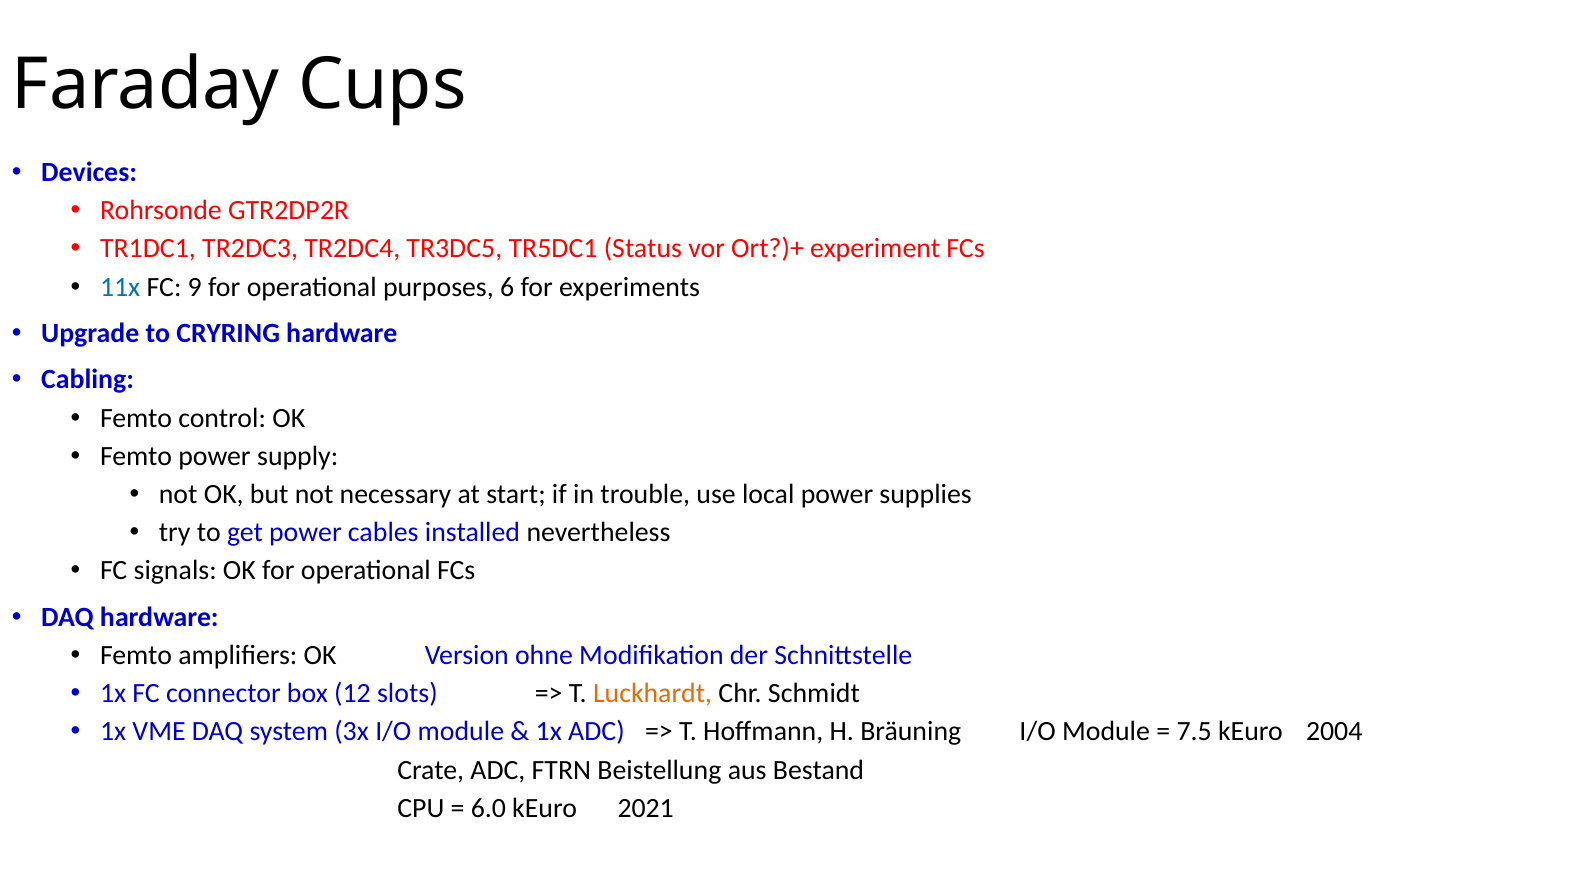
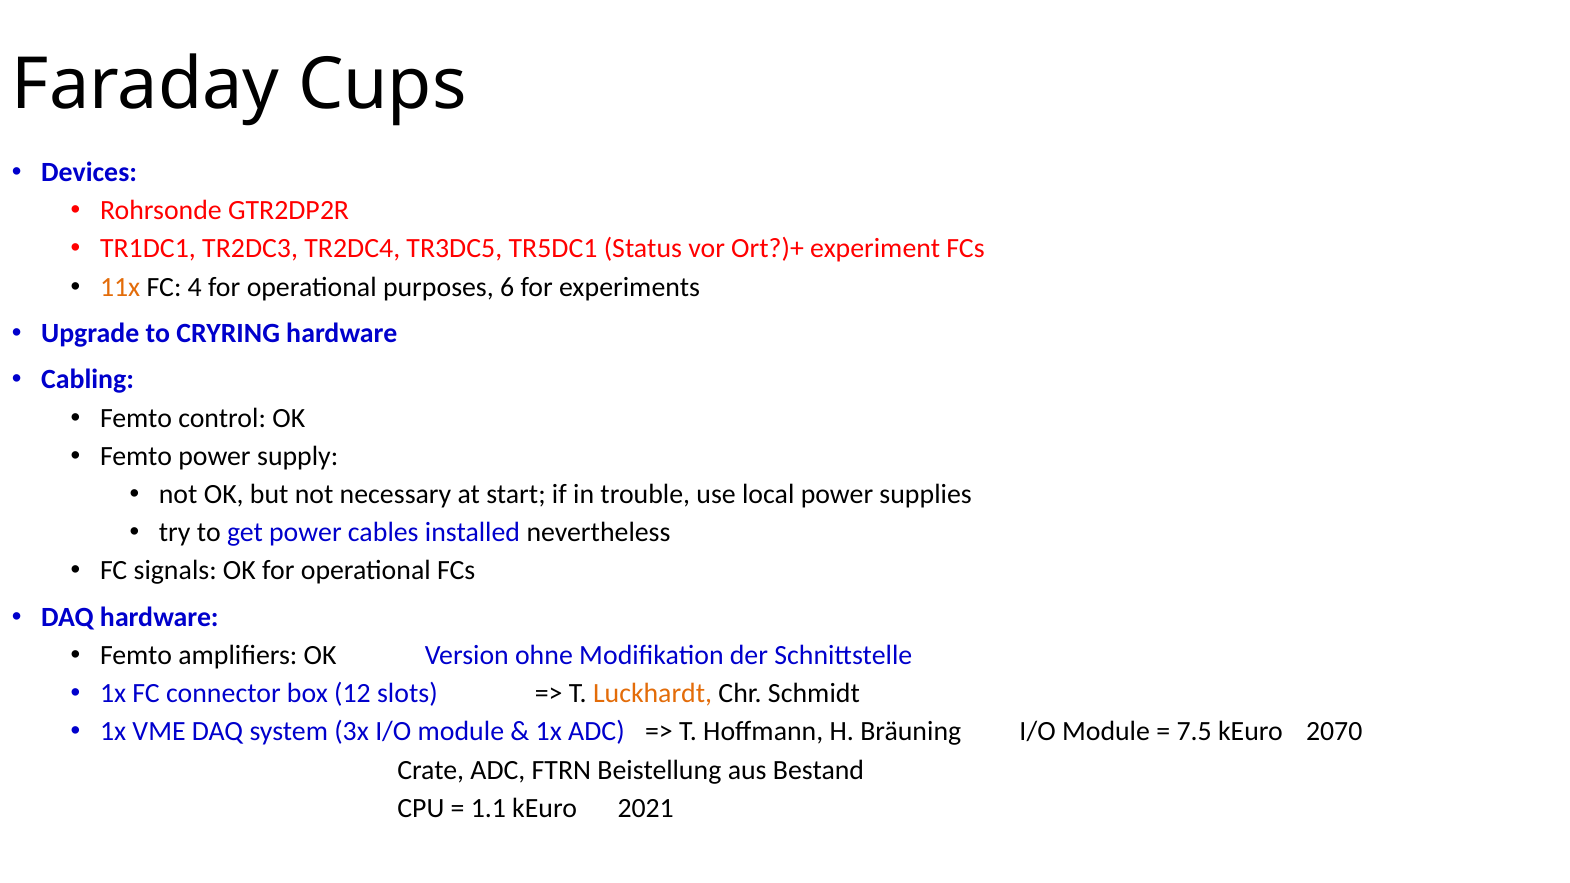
11x colour: blue -> orange
9: 9 -> 4
2004: 2004 -> 2070
6.0: 6.0 -> 1.1
